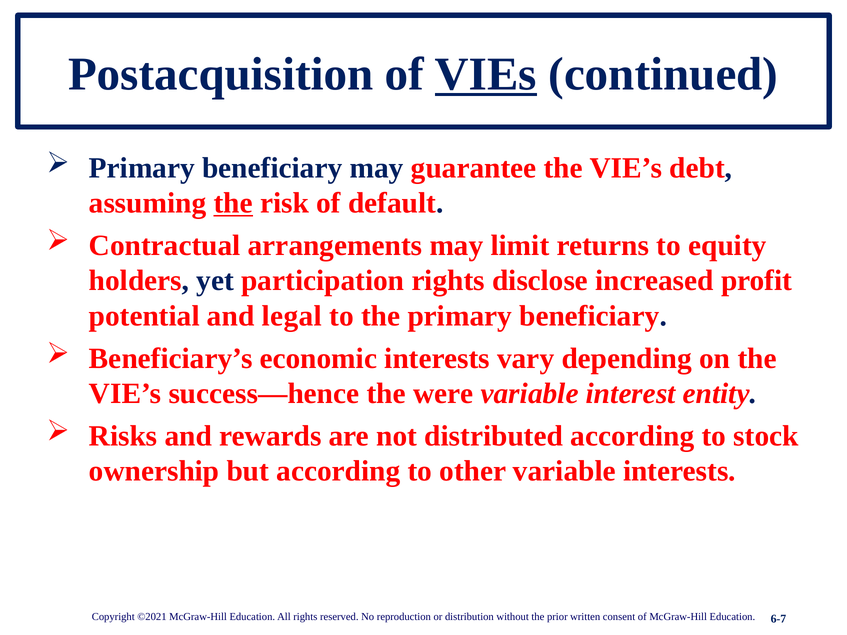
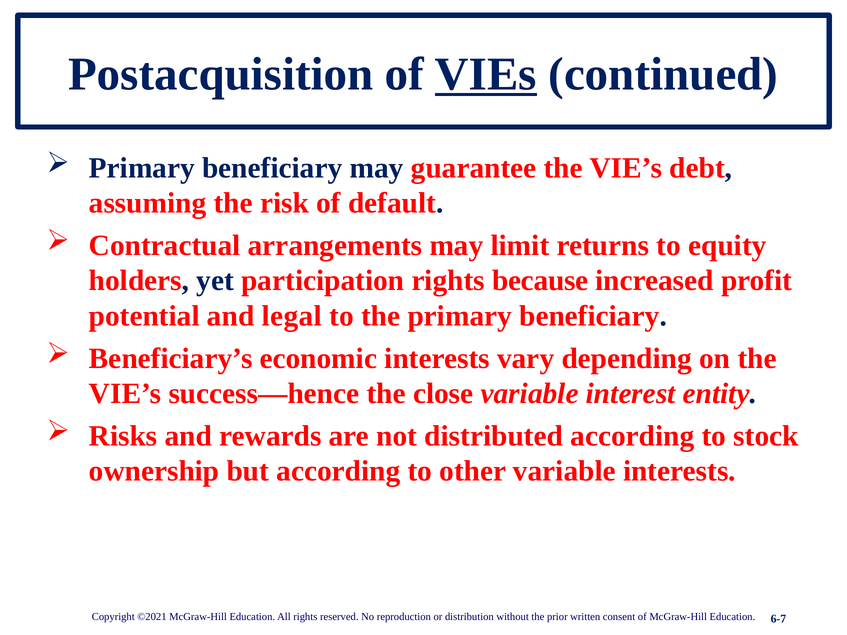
the at (233, 203) underline: present -> none
disclose: disclose -> because
were: were -> close
